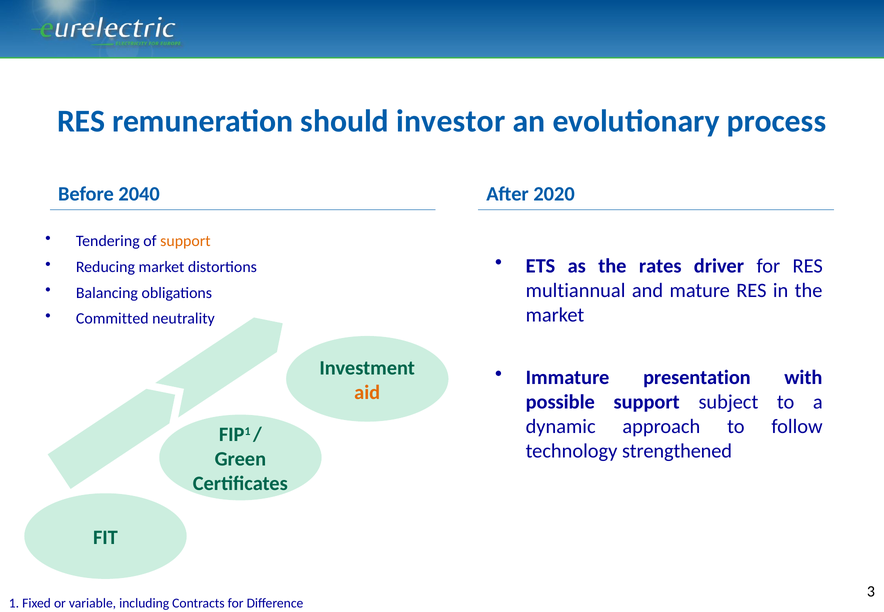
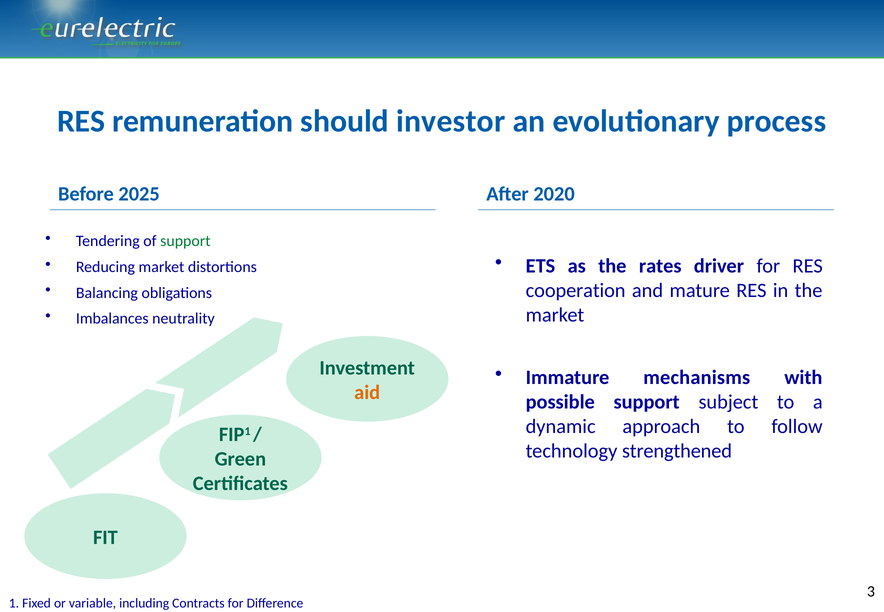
2040: 2040 -> 2025
support at (185, 241) colour: orange -> green
multiannual: multiannual -> cooperation
Committed: Committed -> Imbalances
presentation: presentation -> mechanisms
